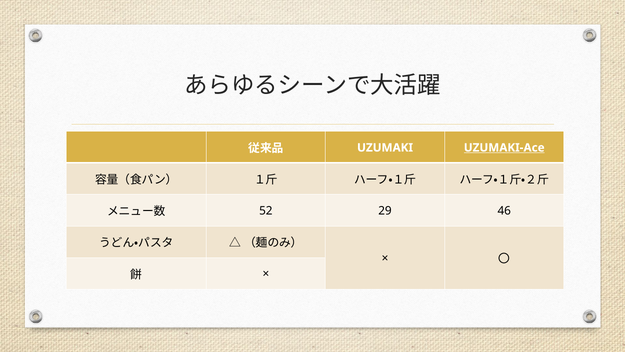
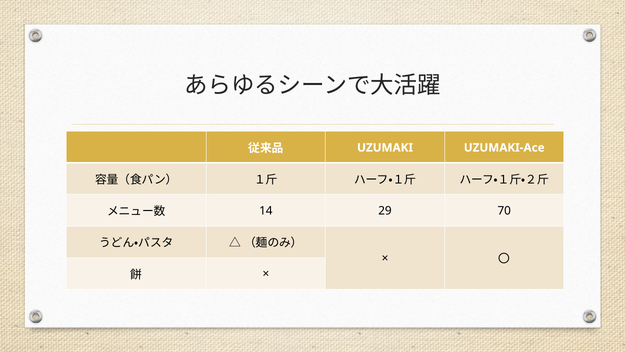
UZUMAKI-Ace underline: present -> none
52: 52 -> 14
46: 46 -> 70
